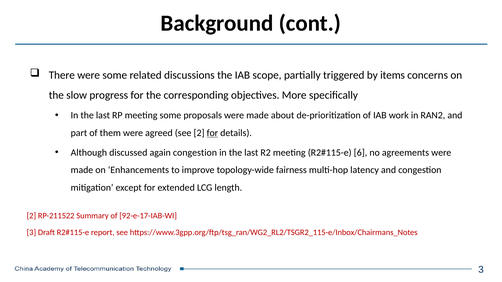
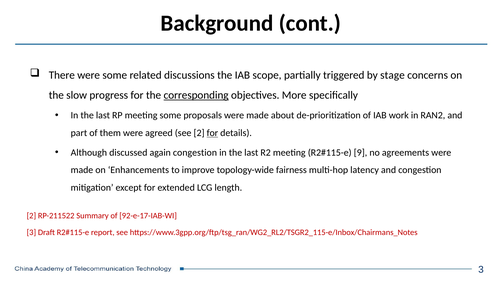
items: items -> stage
corresponding underline: none -> present
6: 6 -> 9
